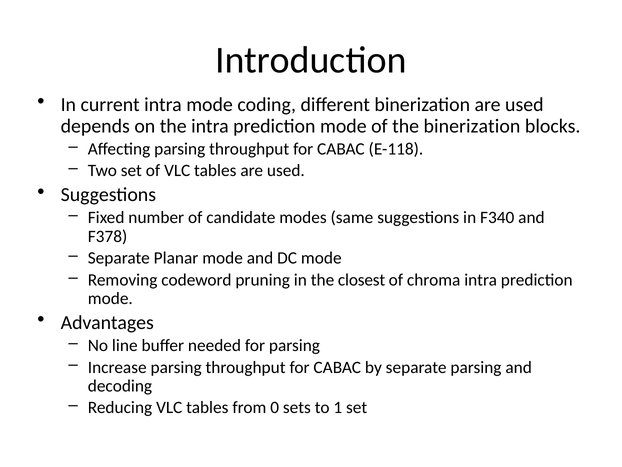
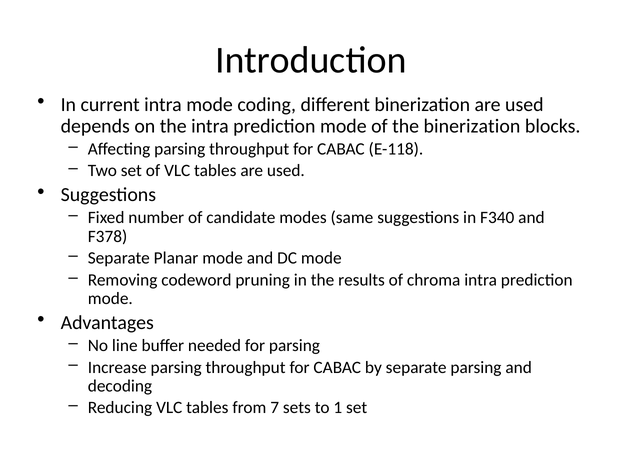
closest: closest -> results
0: 0 -> 7
